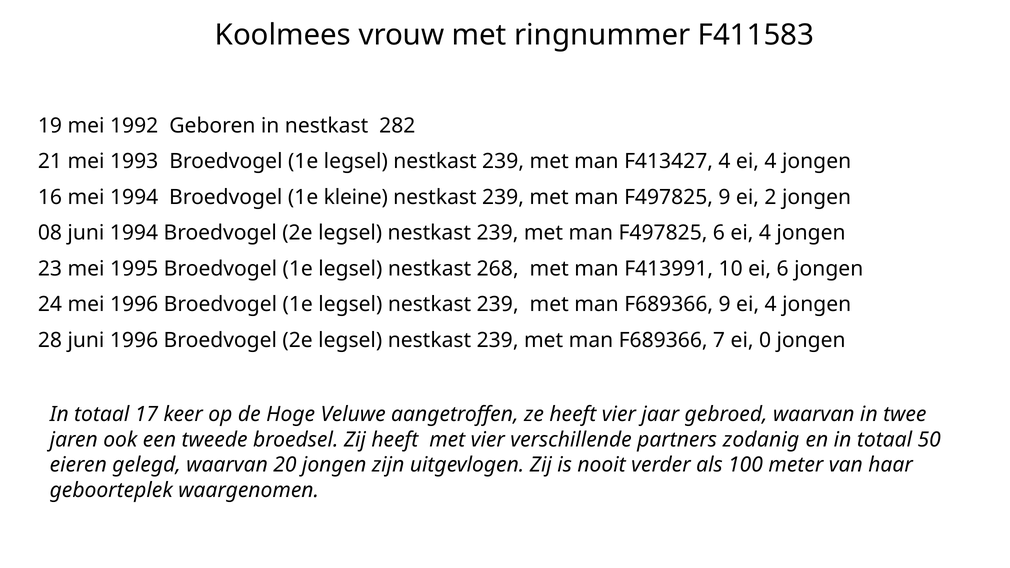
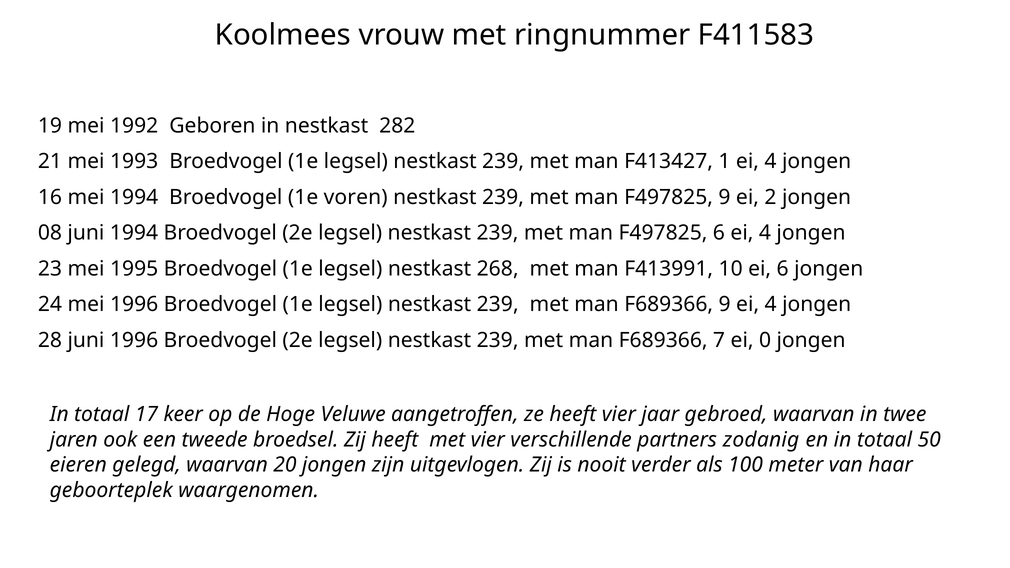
F413427 4: 4 -> 1
kleine: kleine -> voren
